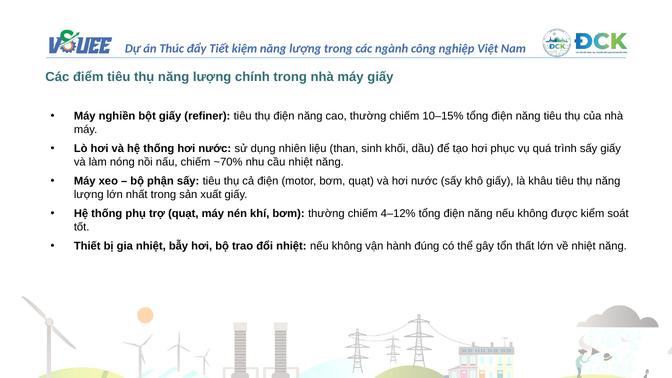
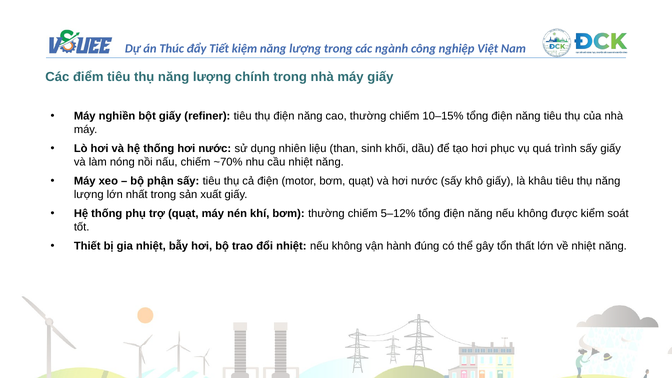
4–12%: 4–12% -> 5–12%
